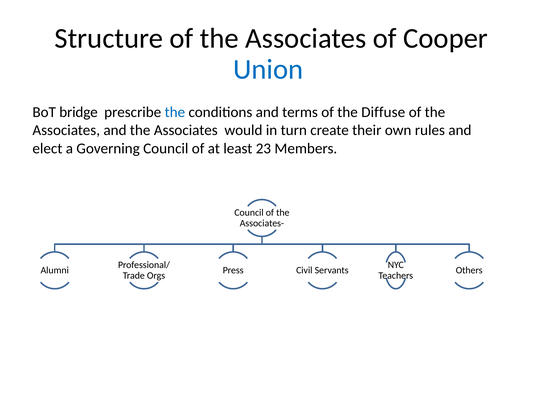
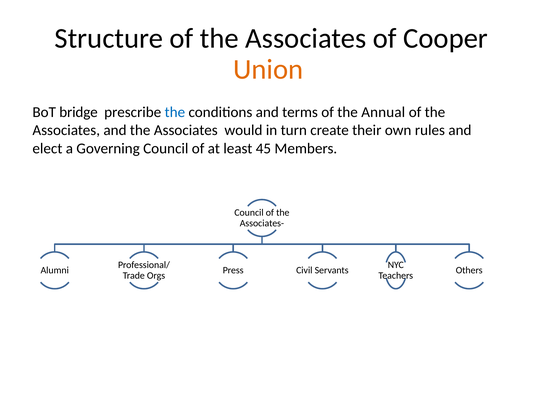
Union colour: blue -> orange
Diffuse: Diffuse -> Annual
23: 23 -> 45
